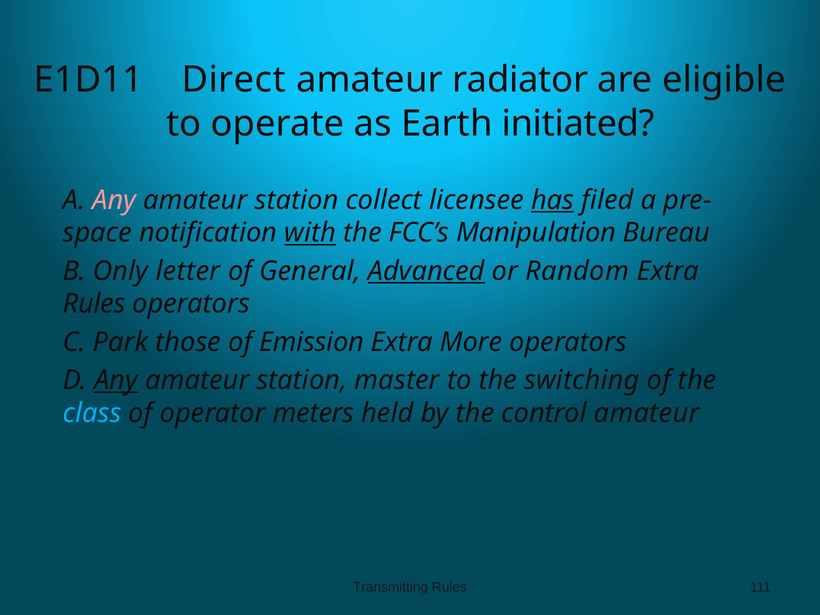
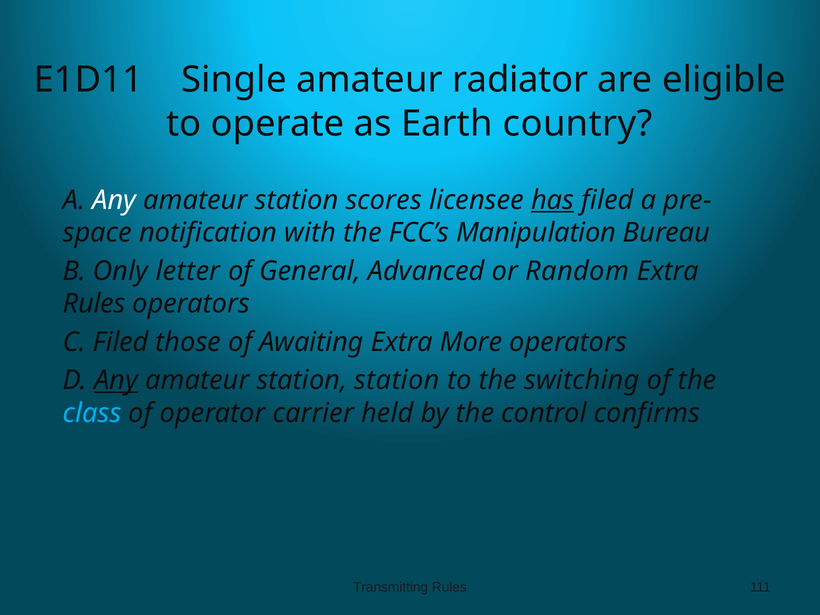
Direct: Direct -> Single
initiated: initiated -> country
Any at (114, 200) colour: pink -> white
collect: collect -> scores
with underline: present -> none
Advanced underline: present -> none
C Park: Park -> Filed
Emission: Emission -> Awaiting
station master: master -> station
meters: meters -> carrier
control amateur: amateur -> confirms
